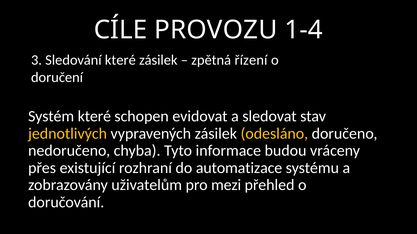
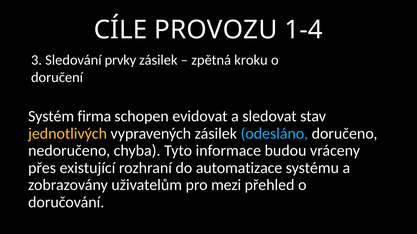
Sledování které: které -> prvky
řízení: řízení -> kroku
Systém které: které -> firma
odesláno colour: yellow -> light blue
